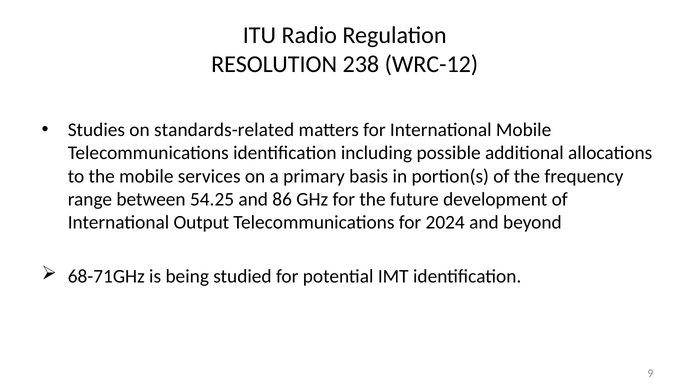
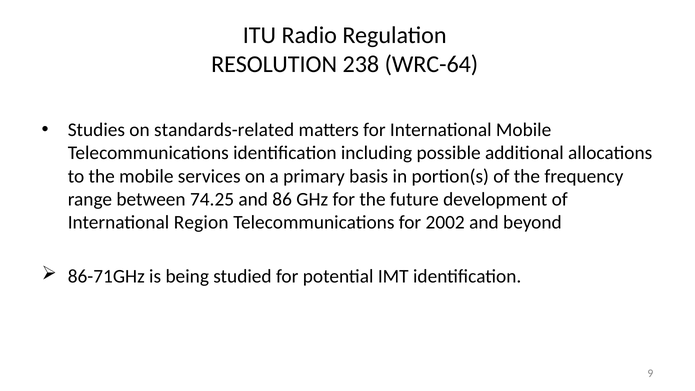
WRC-12: WRC-12 -> WRC-64
54.25: 54.25 -> 74.25
Output: Output -> Region
2024: 2024 -> 2002
68-71GHz: 68-71GHz -> 86-71GHz
